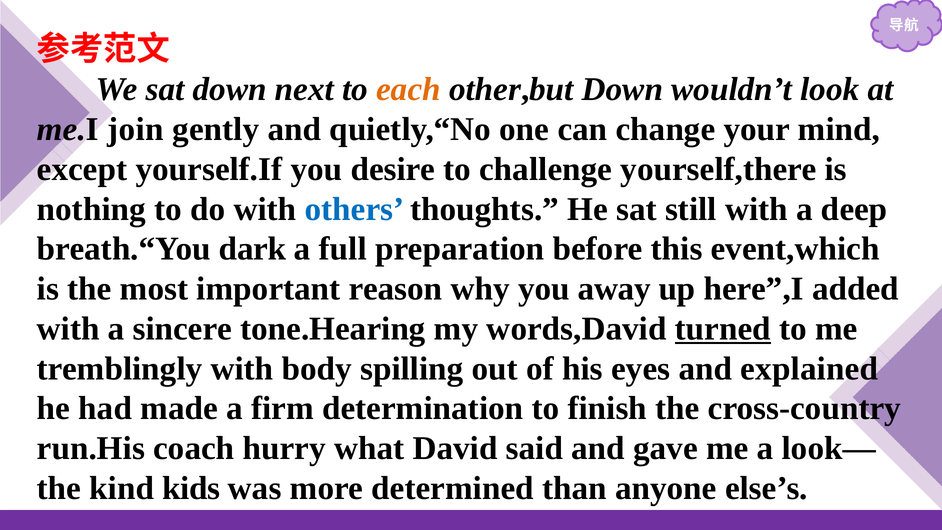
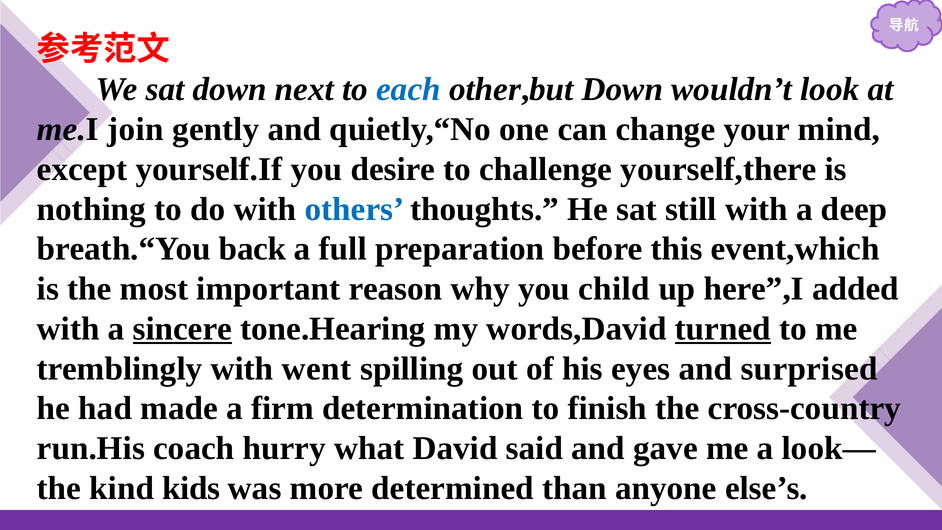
each colour: orange -> blue
dark: dark -> back
away: away -> child
sincere underline: none -> present
body: body -> went
explained: explained -> surprised
